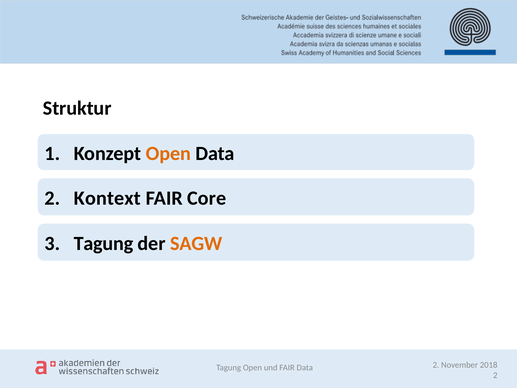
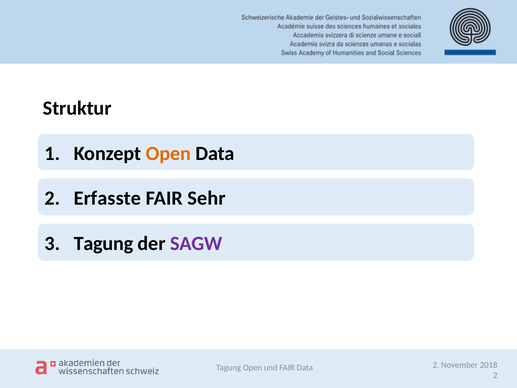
Kontext: Kontext -> Erfasste
Core: Core -> Sehr
SAGW colour: orange -> purple
